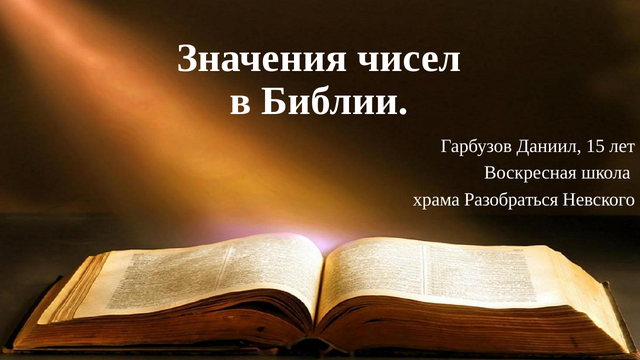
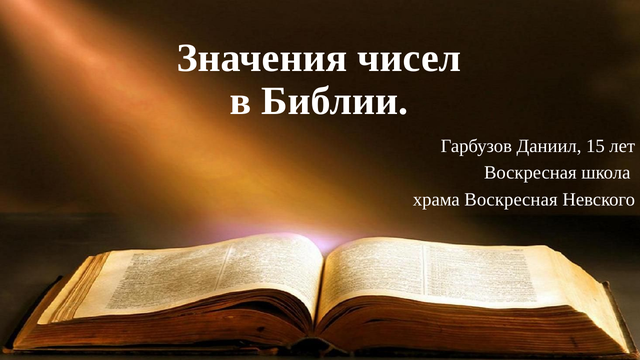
храма Разобраться: Разобраться -> Воскресная
